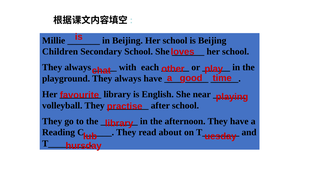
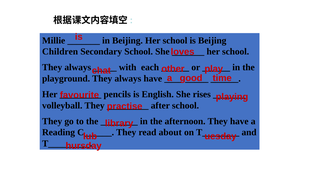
library at (117, 94): library -> pencils
near: near -> rises
